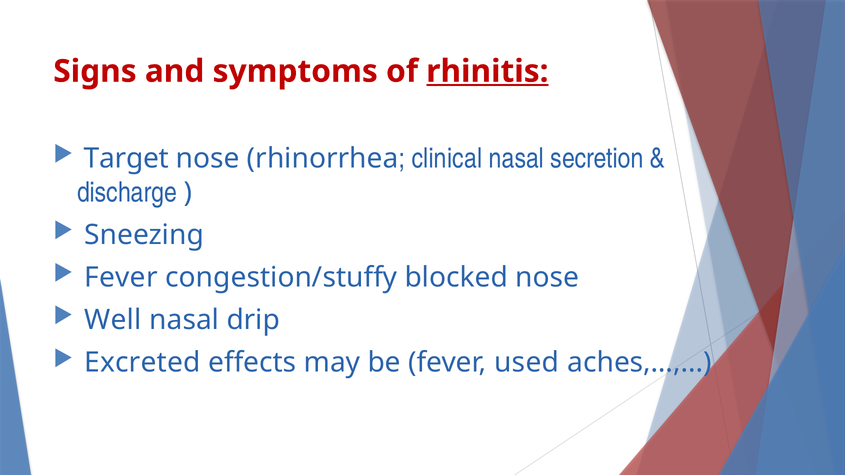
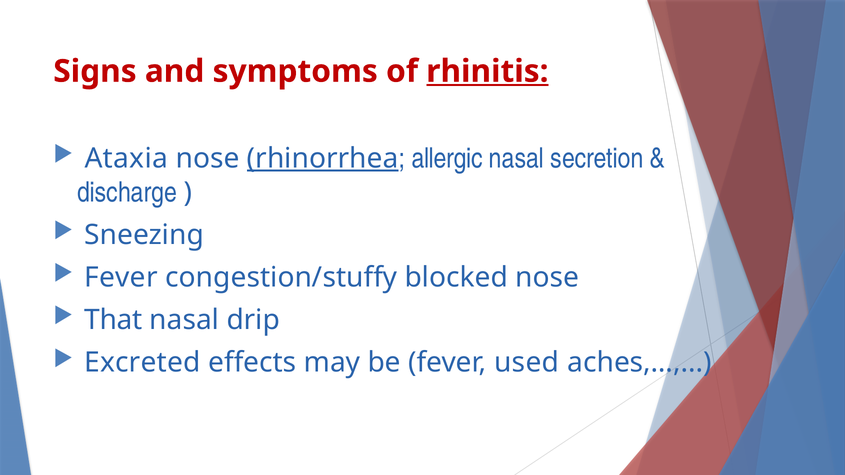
Target: Target -> Ataxia
rhinorrhea underline: none -> present
clinical: clinical -> allergic
Well: Well -> That
